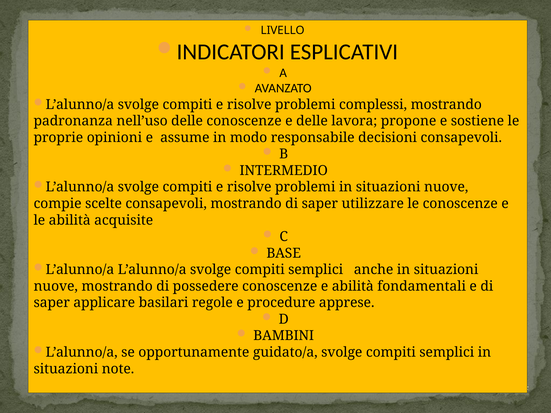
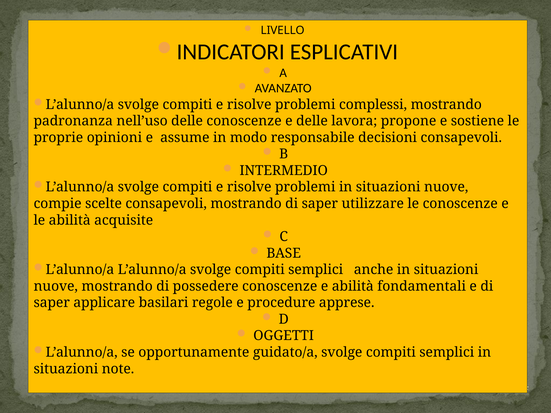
BAMBINI: BAMBINI -> OGGETTI
